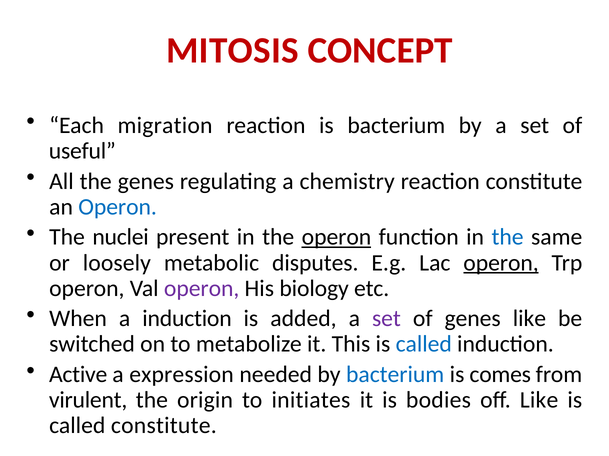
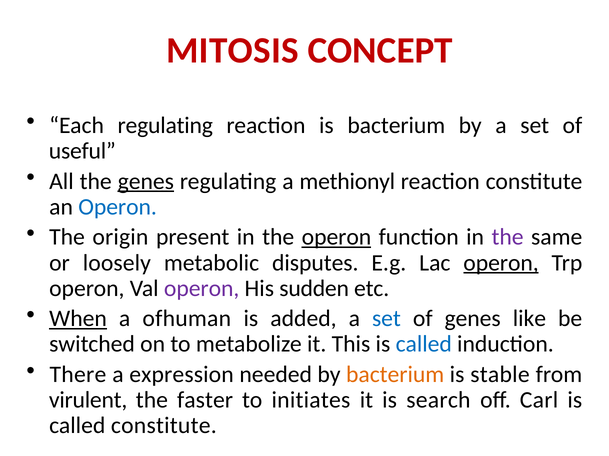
Each migration: migration -> regulating
genes at (146, 182) underline: none -> present
chemistry: chemistry -> methionyl
nuclei: nuclei -> origin
the at (508, 238) colour: blue -> purple
biology: biology -> sudden
When underline: none -> present
a induction: induction -> ofhuman
set at (386, 319) colour: purple -> blue
Active: Active -> There
bacterium at (395, 375) colour: blue -> orange
comes: comes -> stable
origin: origin -> faster
bodies: bodies -> search
off Like: Like -> Carl
